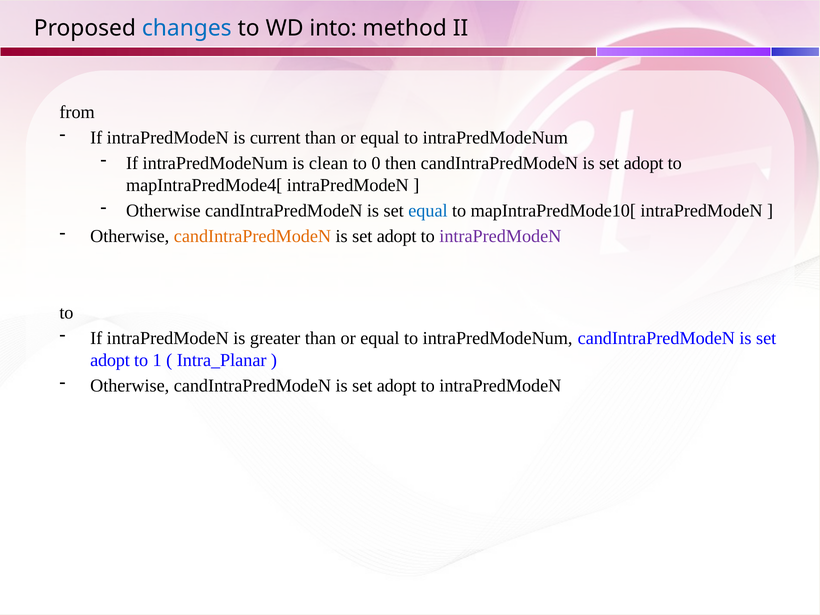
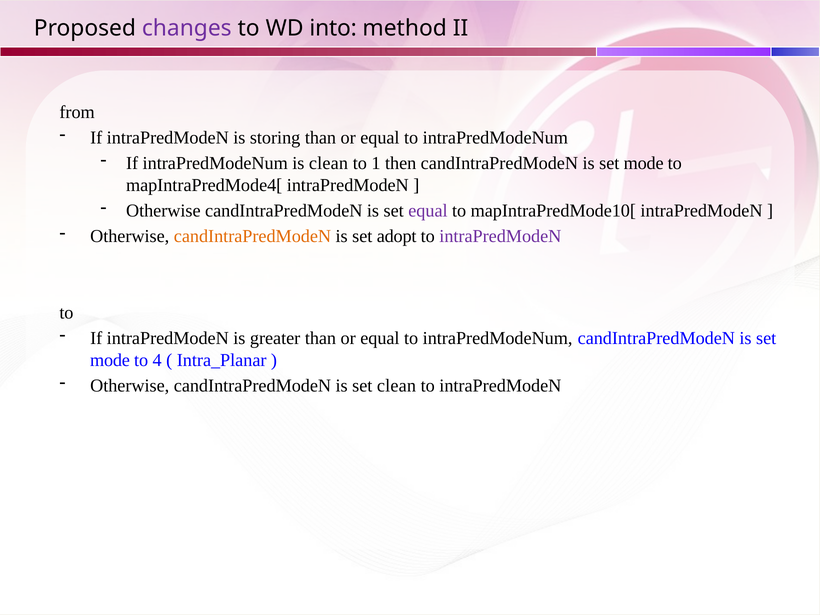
changes colour: blue -> purple
current: current -> storing
0: 0 -> 1
adopt at (644, 163): adopt -> mode
equal at (428, 211) colour: blue -> purple
adopt at (110, 360): adopt -> mode
1: 1 -> 4
adopt at (397, 386): adopt -> clean
